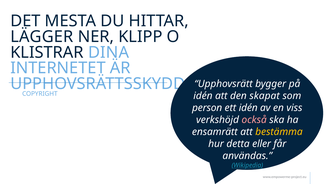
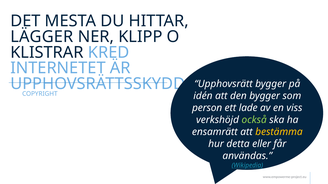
DINA: DINA -> KRED
den skapat: skapat -> bygger
ett idén: idén -> lade
också colour: pink -> light green
